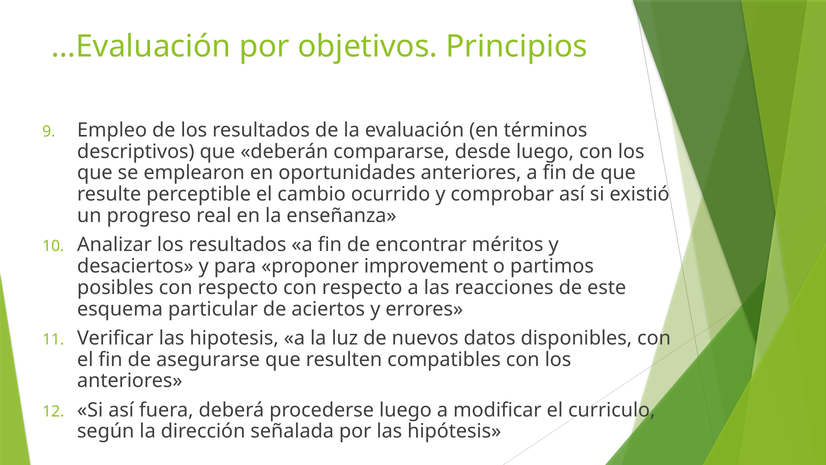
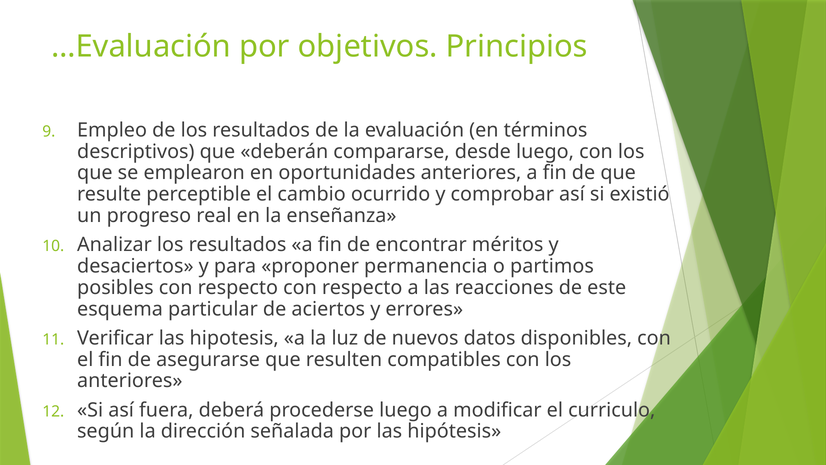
improvement: improvement -> permanencia
